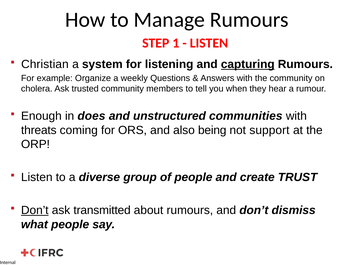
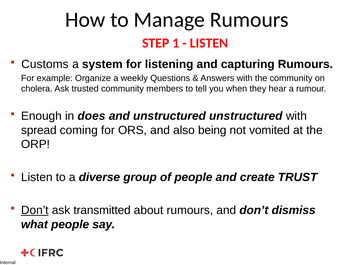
Christian: Christian -> Customs
capturing underline: present -> none
unstructured communities: communities -> unstructured
threats: threats -> spread
support: support -> vomited
